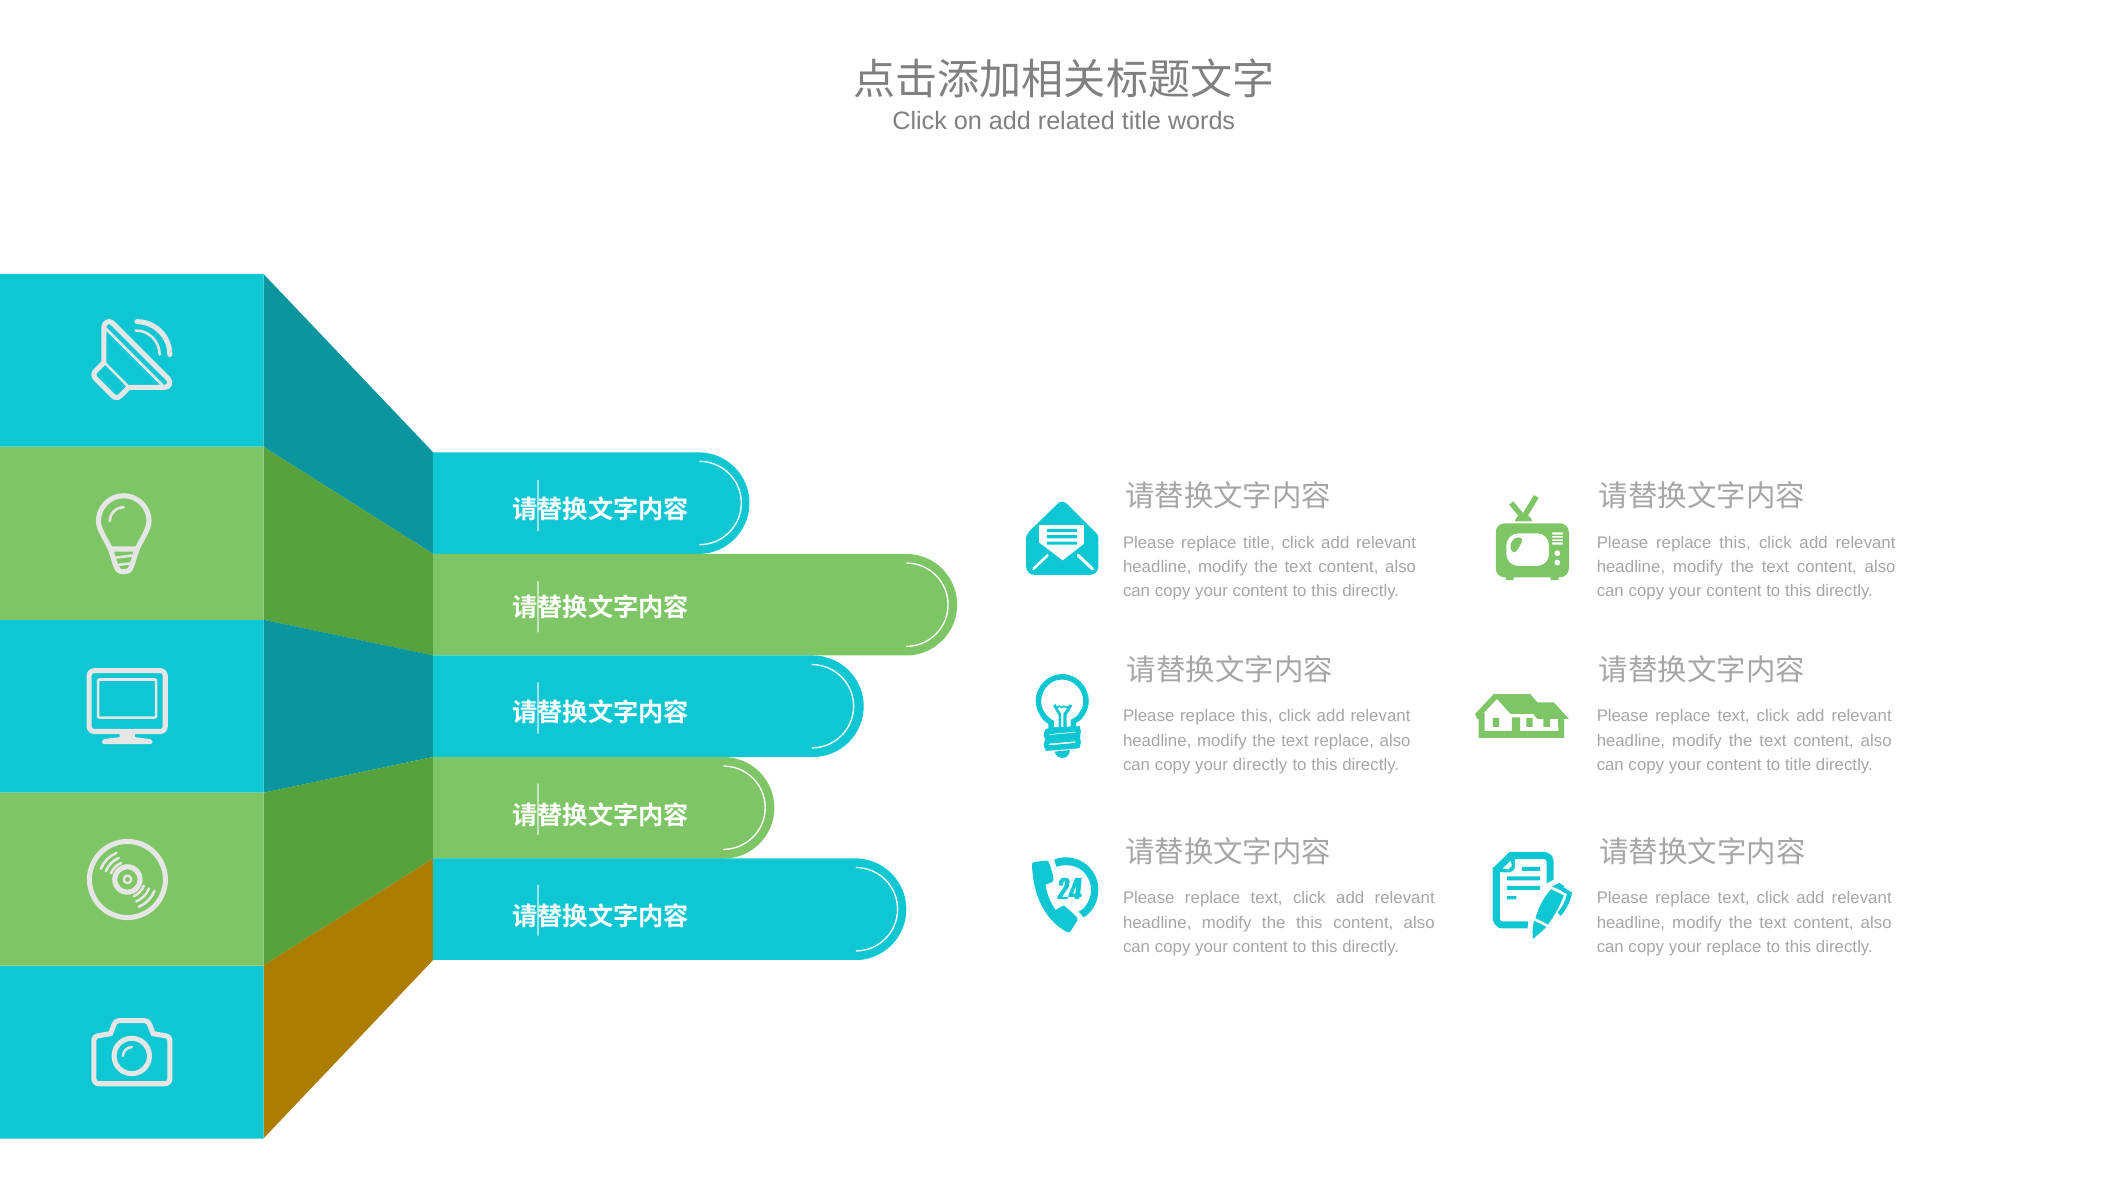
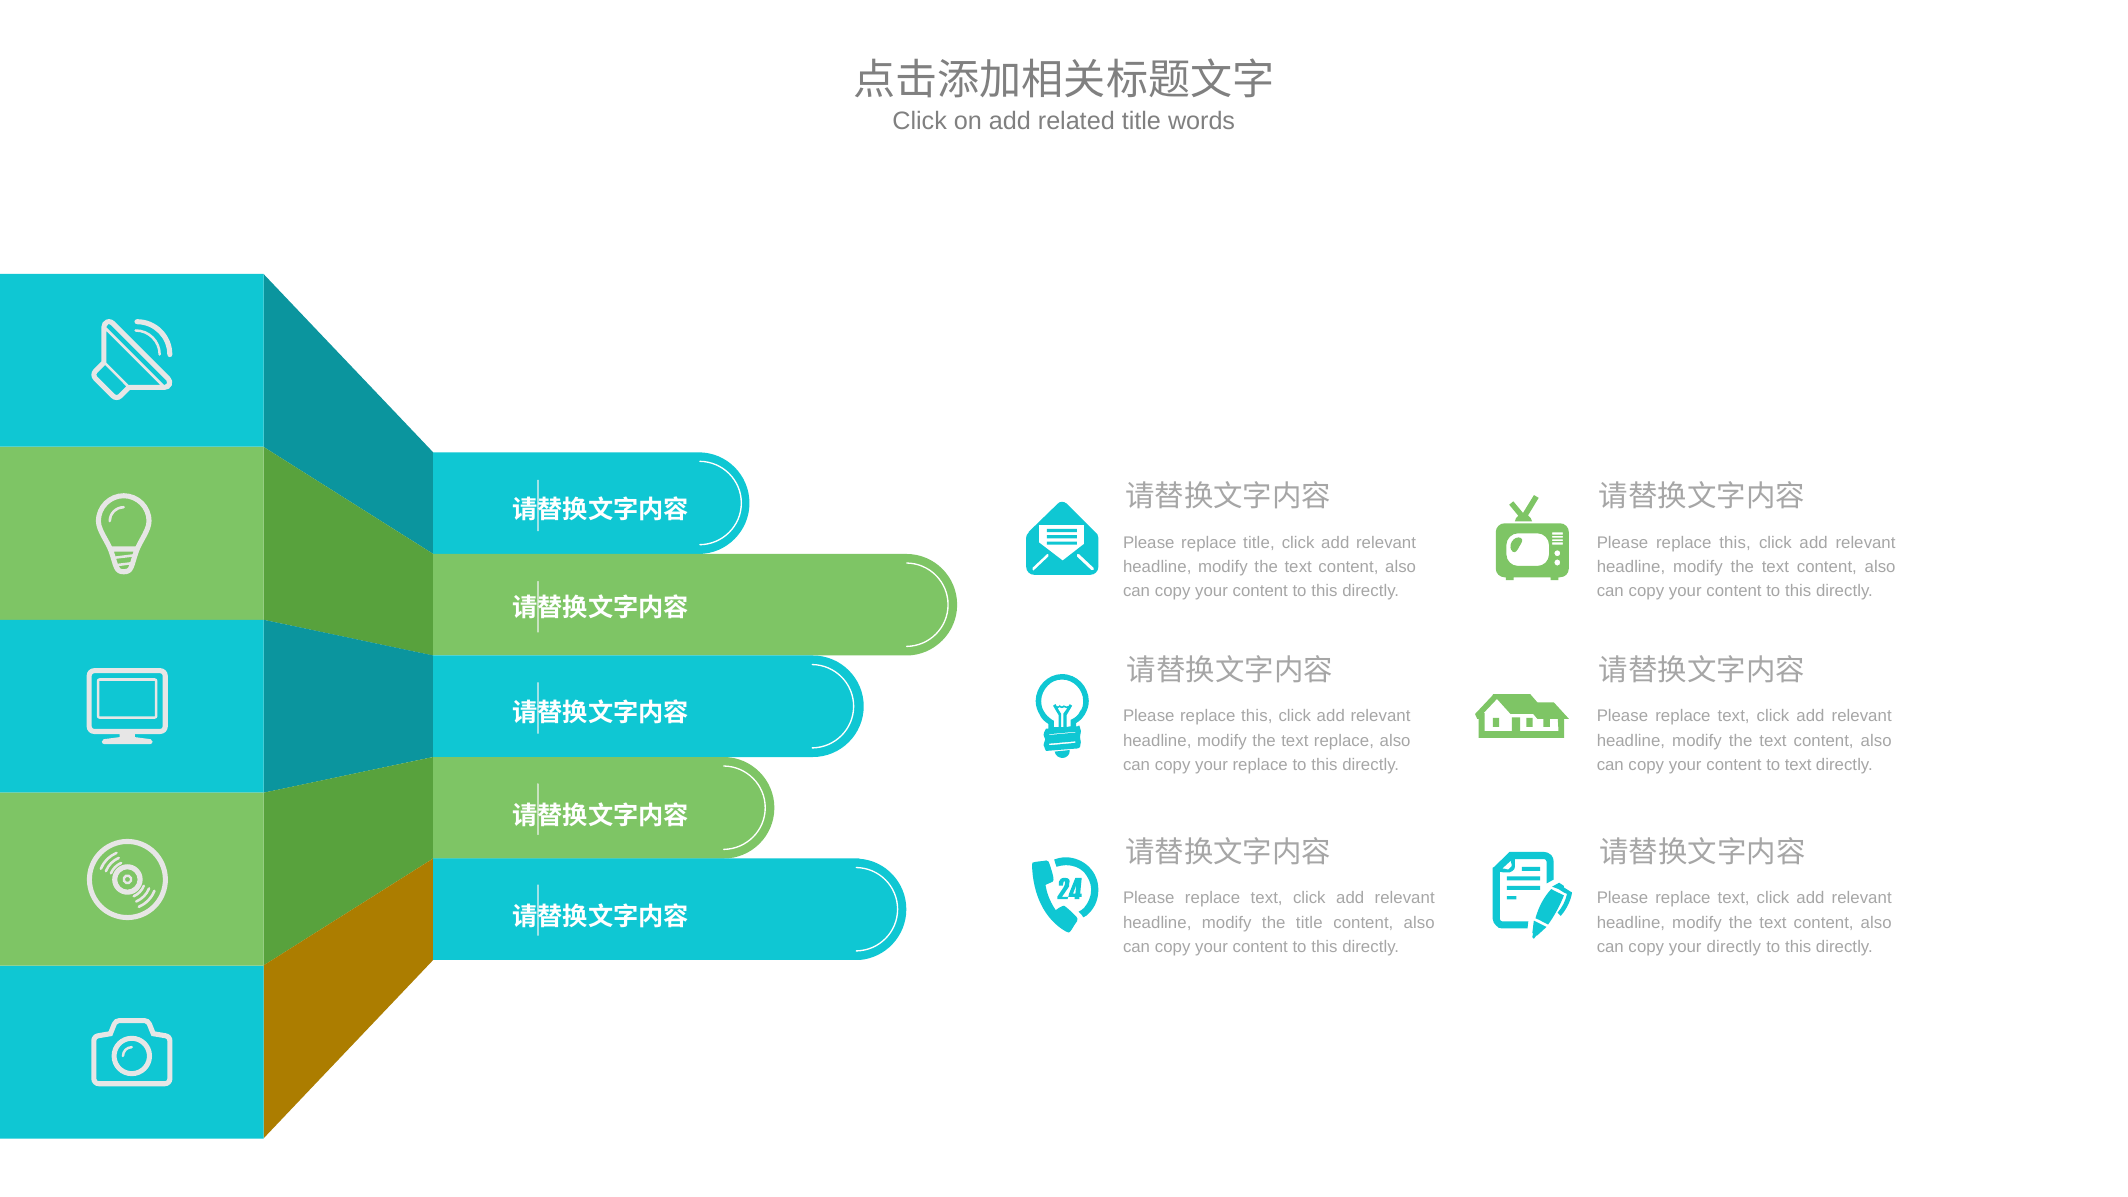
your directly: directly -> replace
to title: title -> text
the this: this -> title
your replace: replace -> directly
